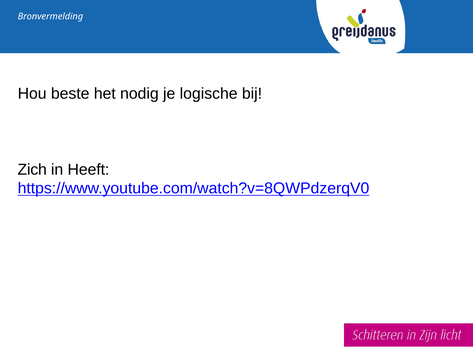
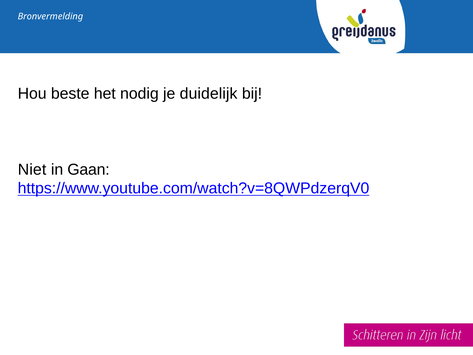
logische: logische -> duidelijk
Zich: Zich -> Niet
Heeft: Heeft -> Gaan
